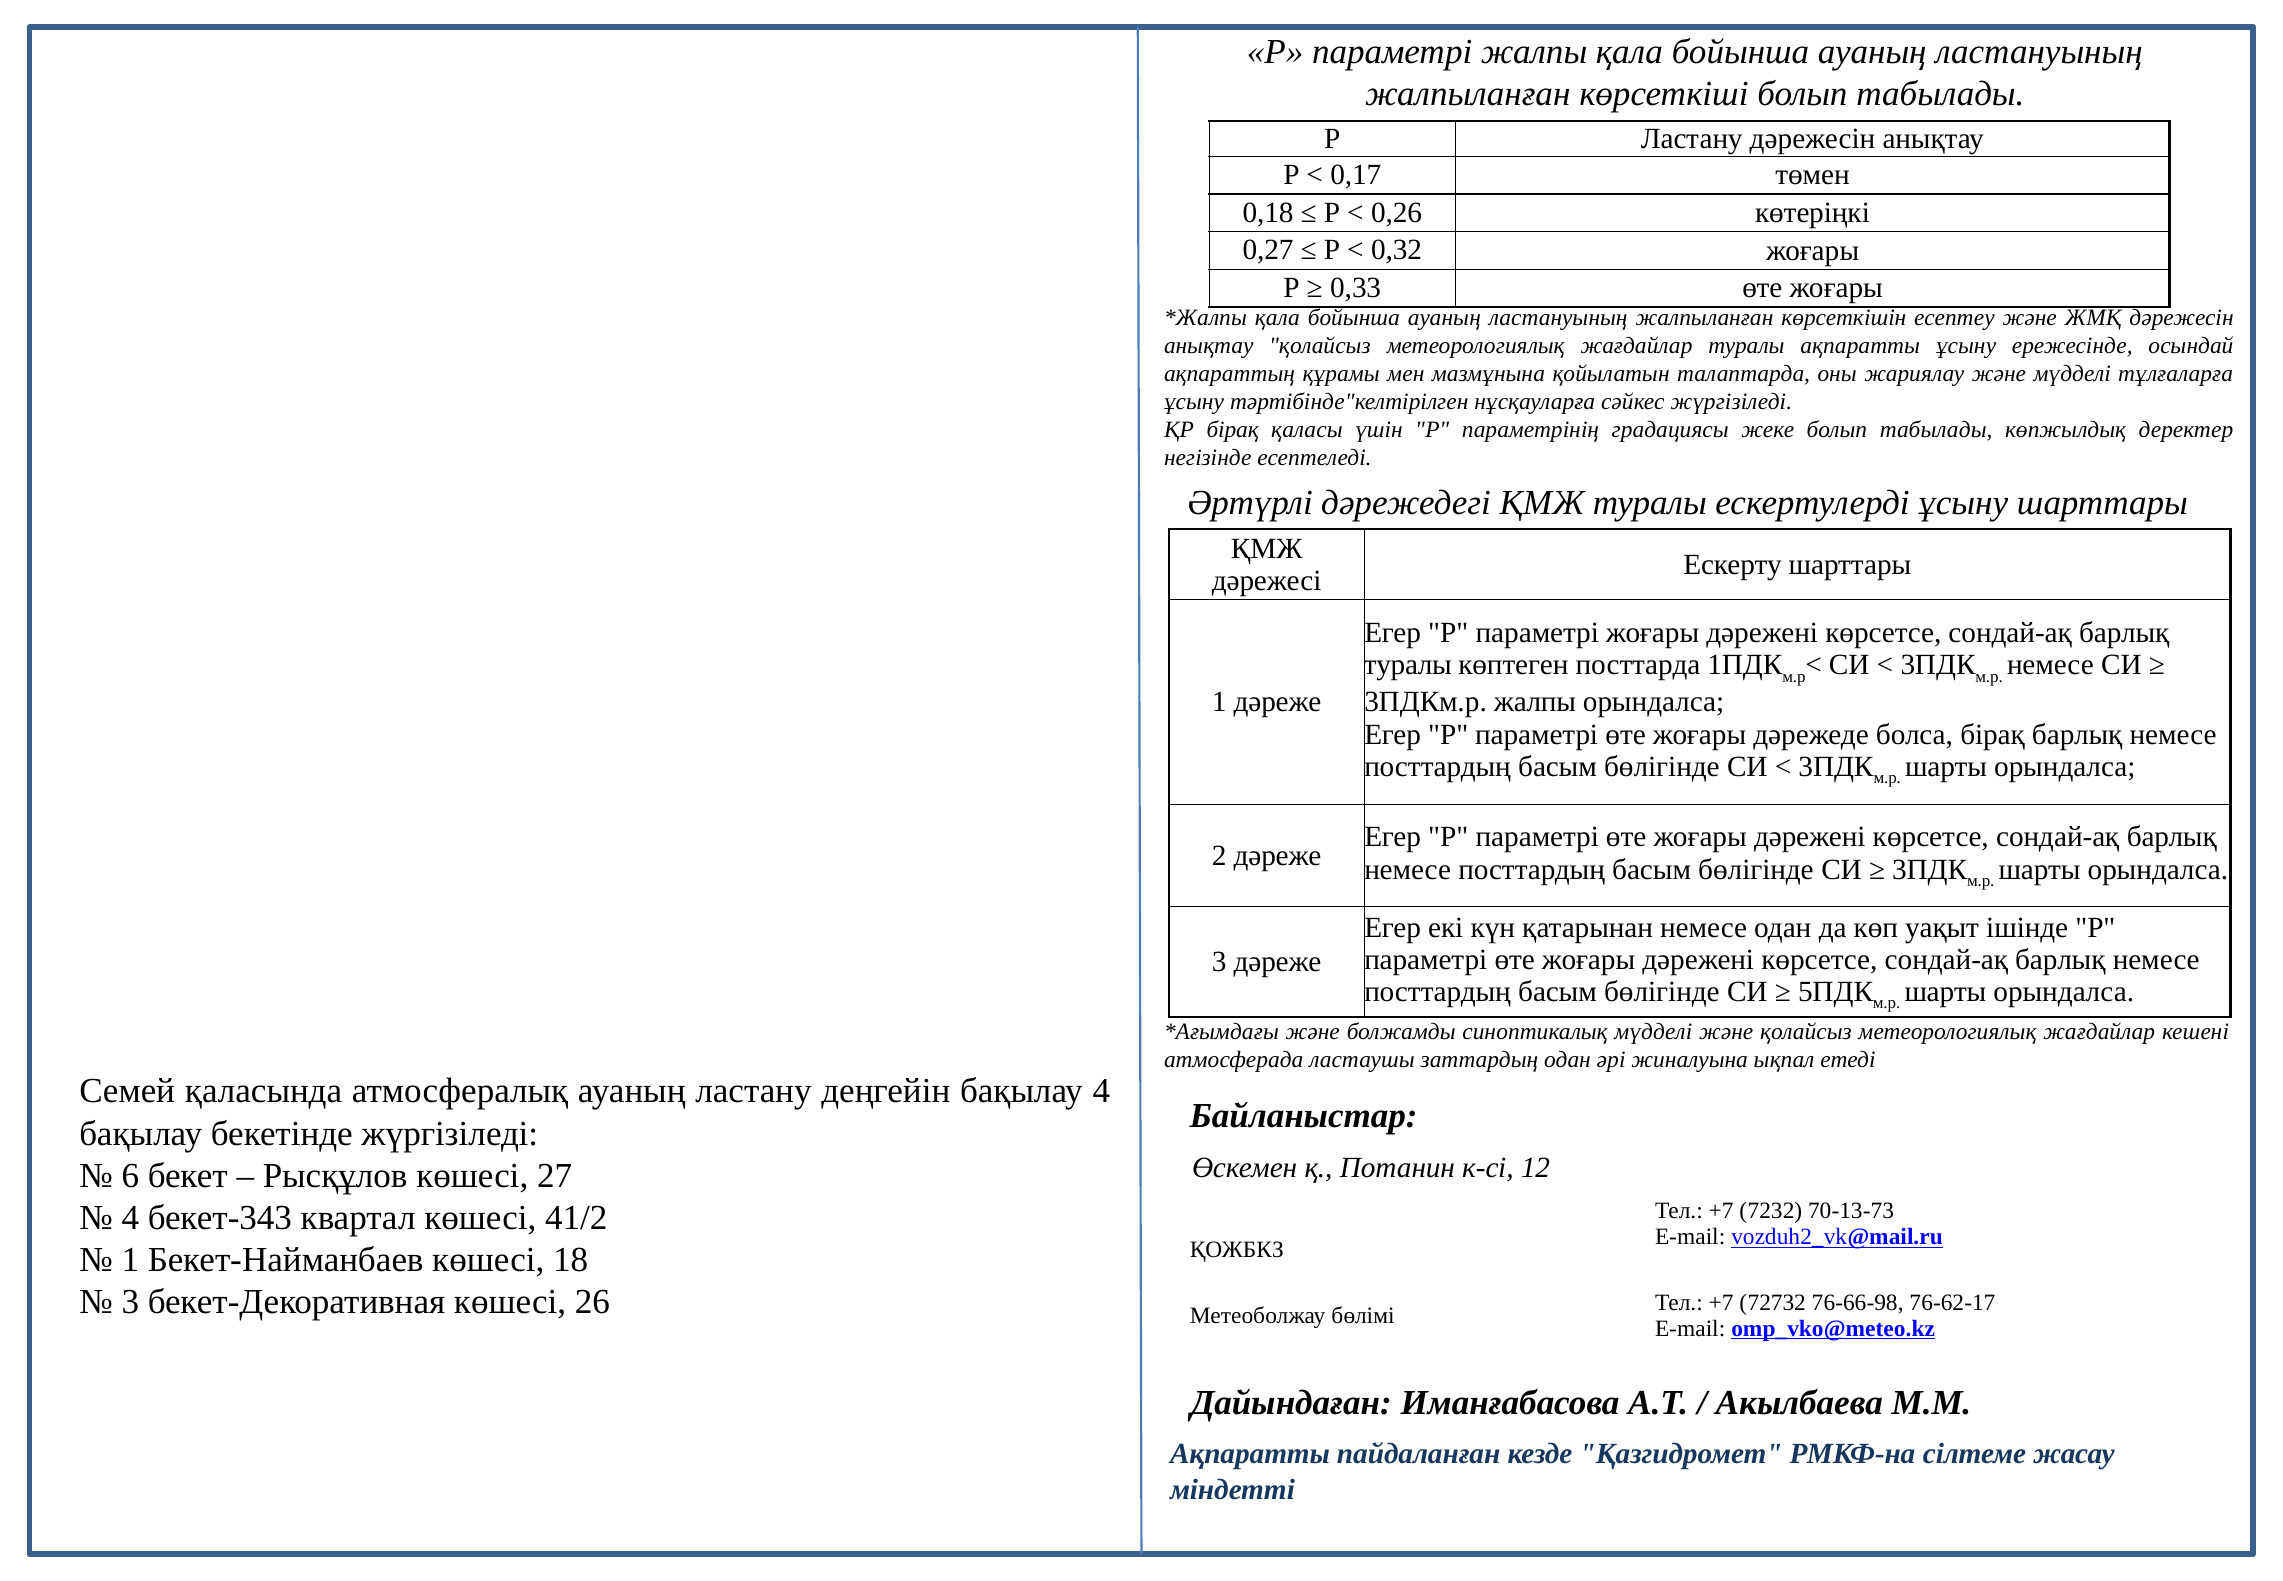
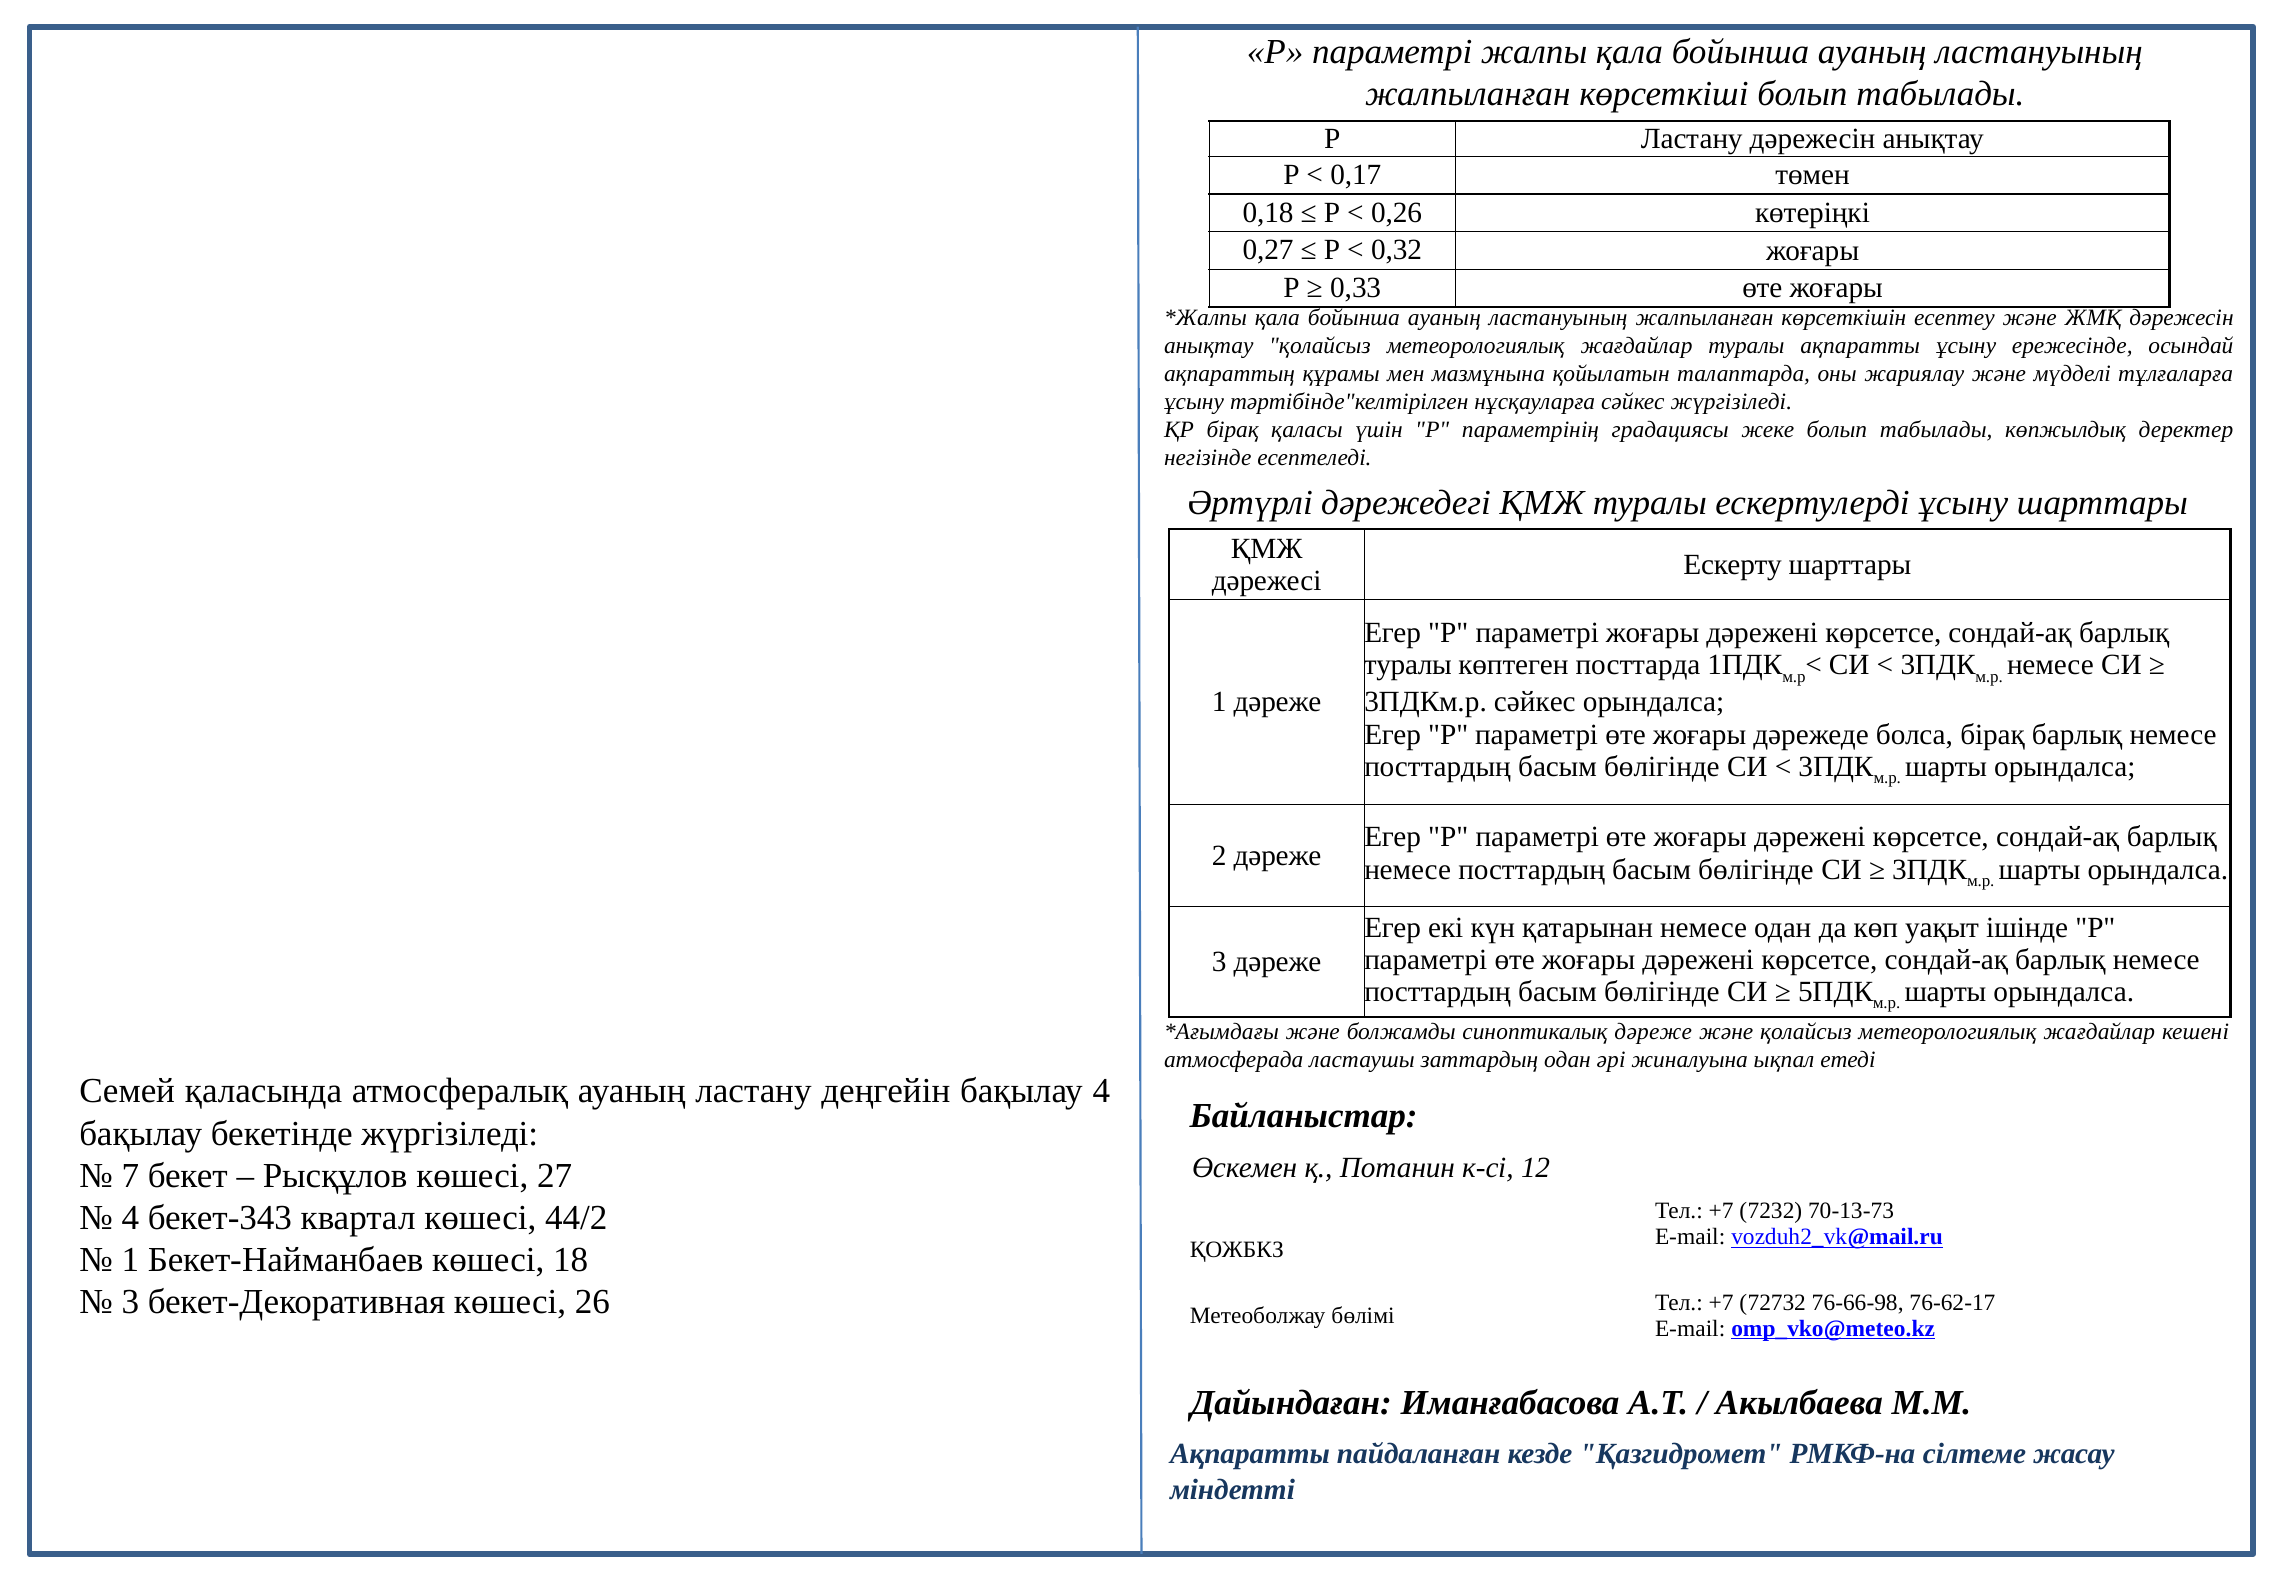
3ПДКм.р жалпы: жалпы -> сәйкес
синоптикалық мүдделі: мүдделі -> дәреже
6: 6 -> 7
41/2: 41/2 -> 44/2
